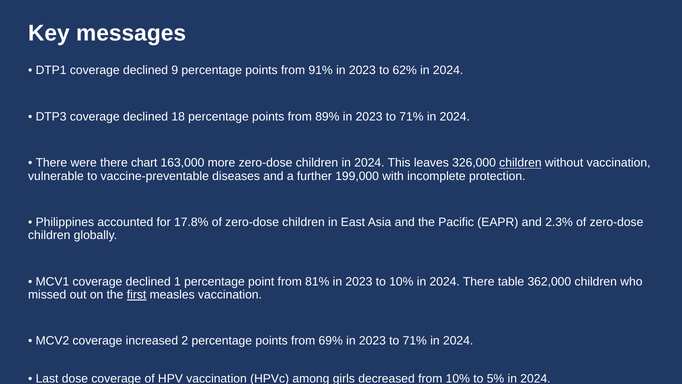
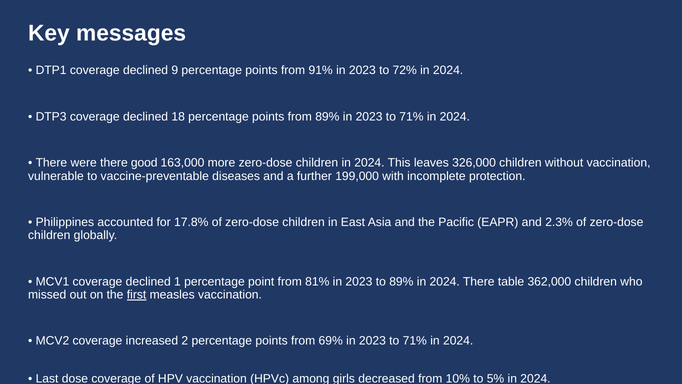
62%: 62% -> 72%
chart: chart -> good
children at (520, 163) underline: present -> none
to 10%: 10% -> 89%
